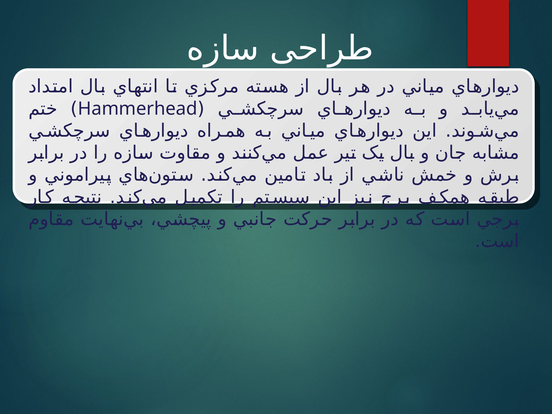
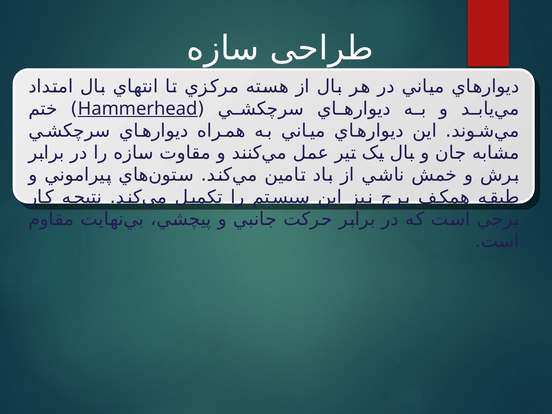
Hammerhead underline: none -> present
